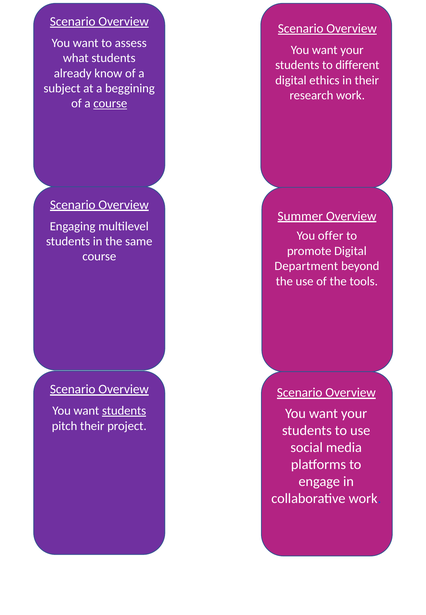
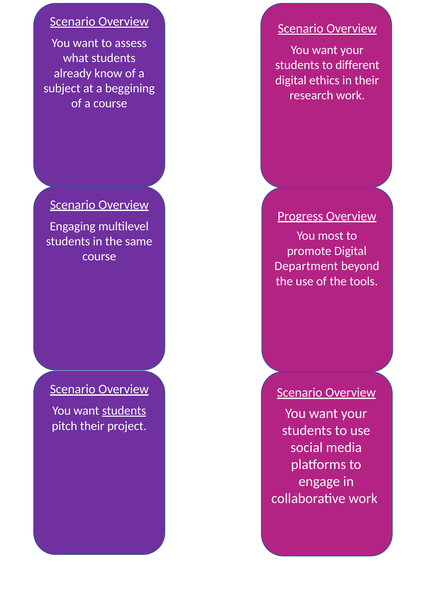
course at (110, 104) underline: present -> none
Summer: Summer -> Progress
offer: offer -> most
